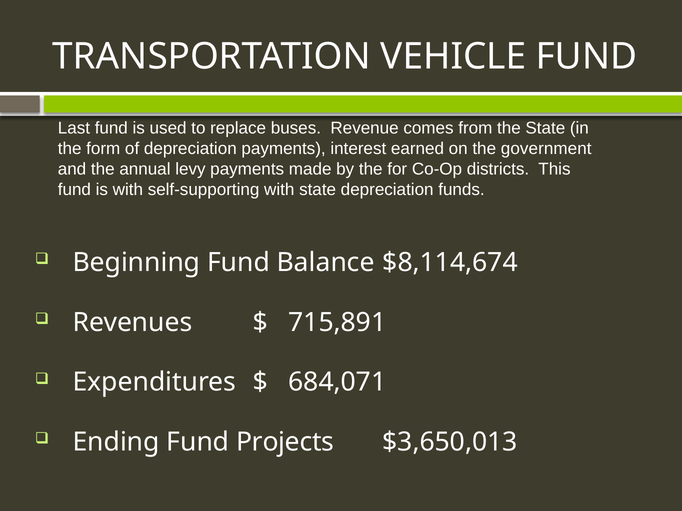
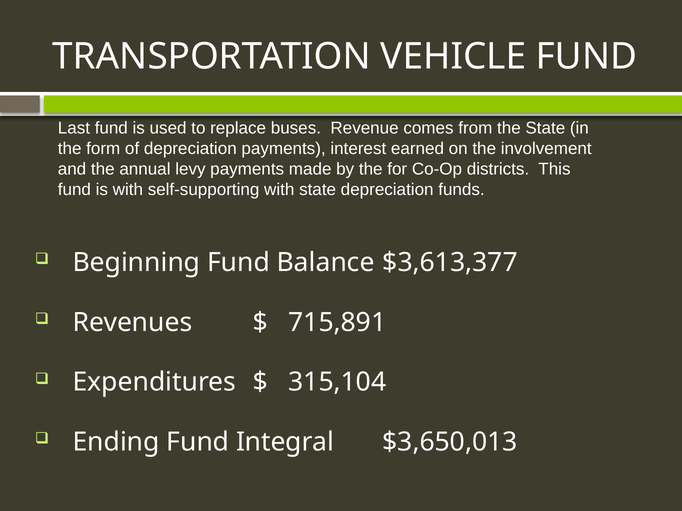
government: government -> involvement
$8,114,674: $8,114,674 -> $3,613,377
684,071: 684,071 -> 315,104
Projects: Projects -> Integral
